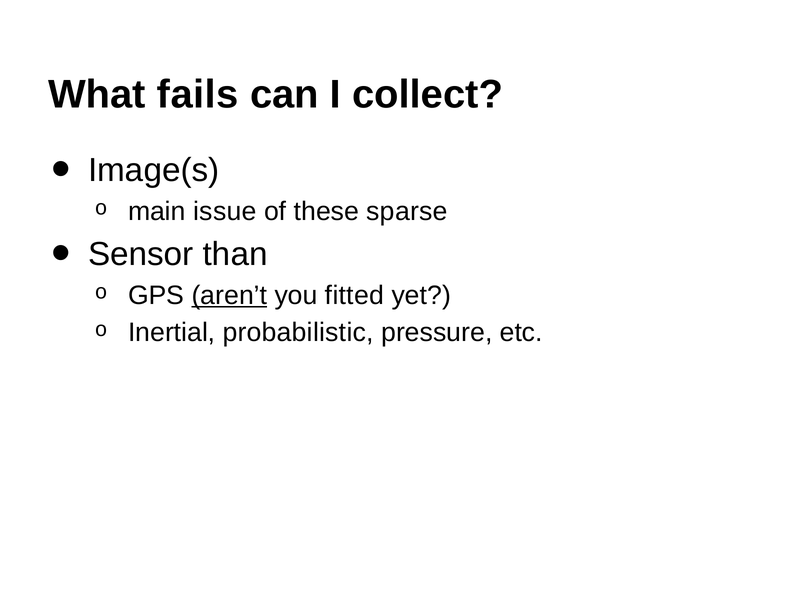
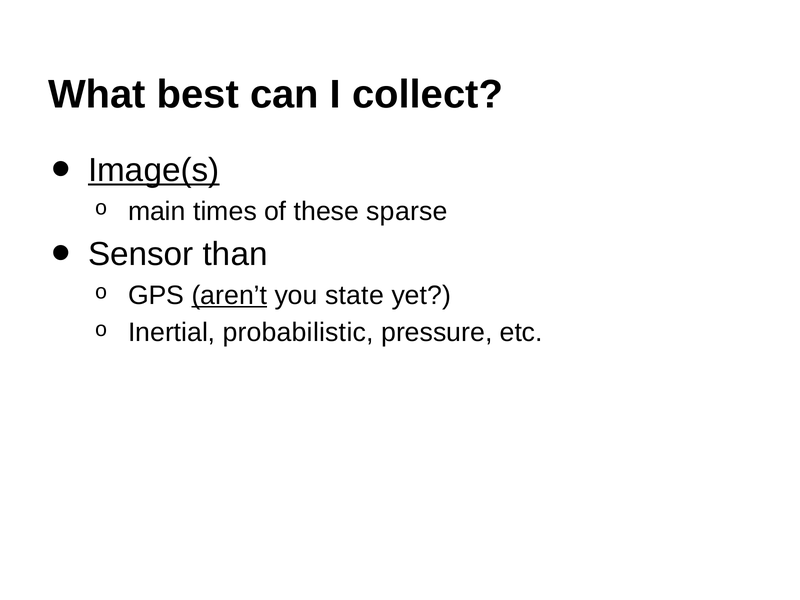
fails: fails -> best
Image(s underline: none -> present
issue: issue -> times
fitted: fitted -> state
